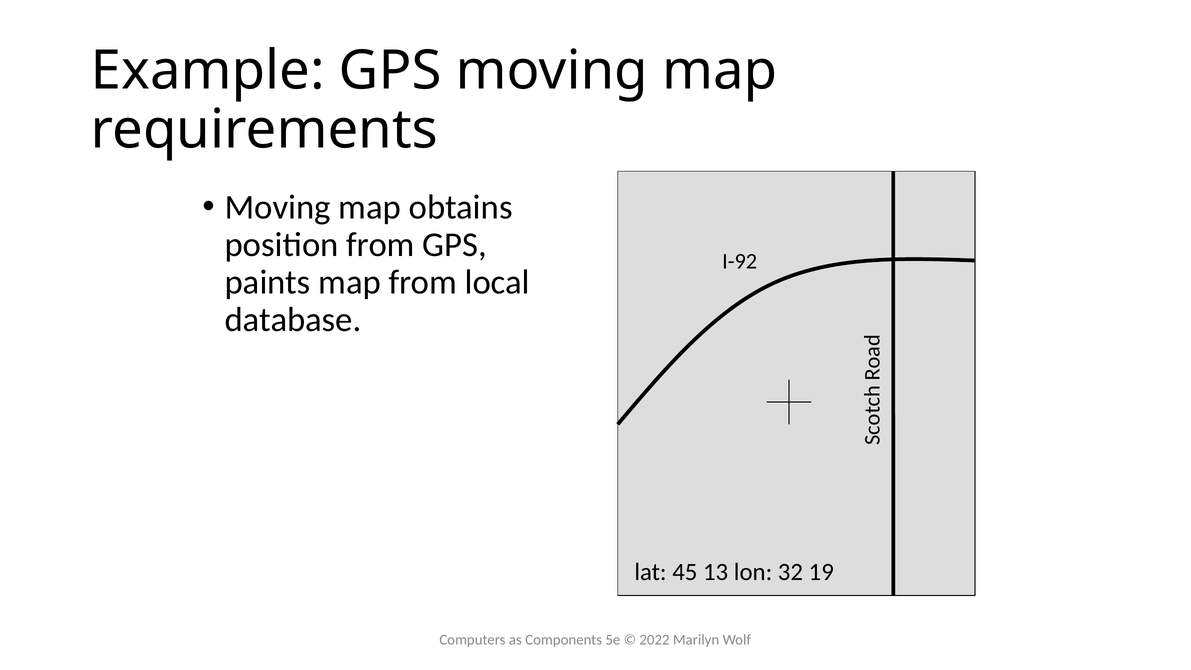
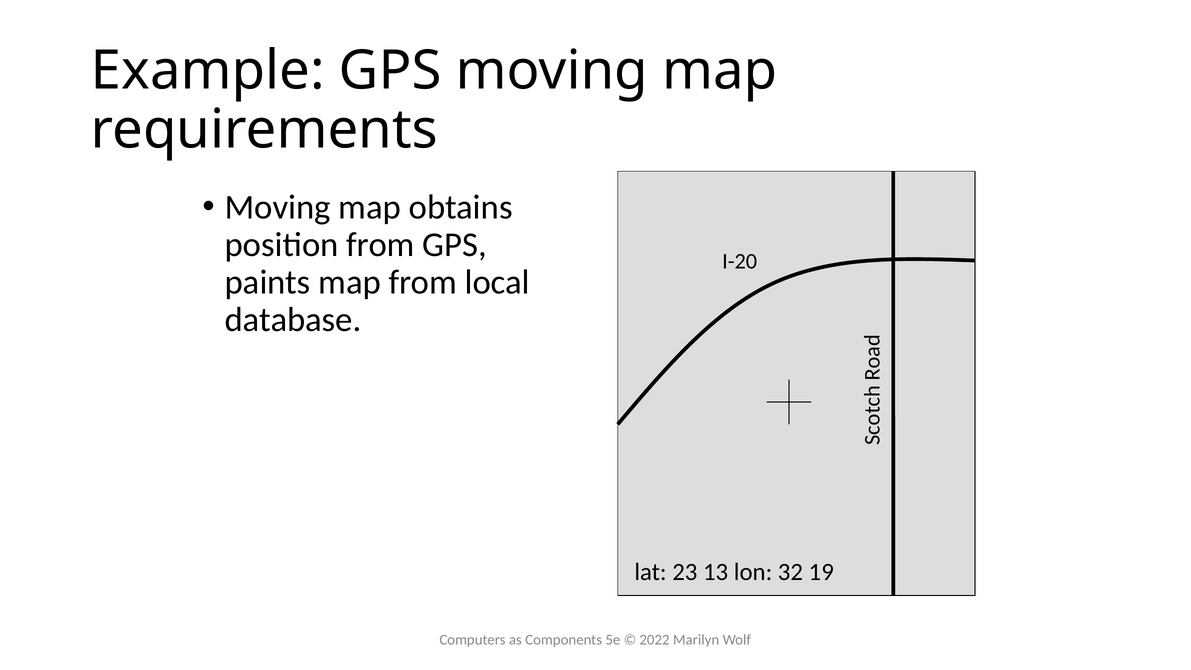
I-92: I-92 -> I-20
45: 45 -> 23
